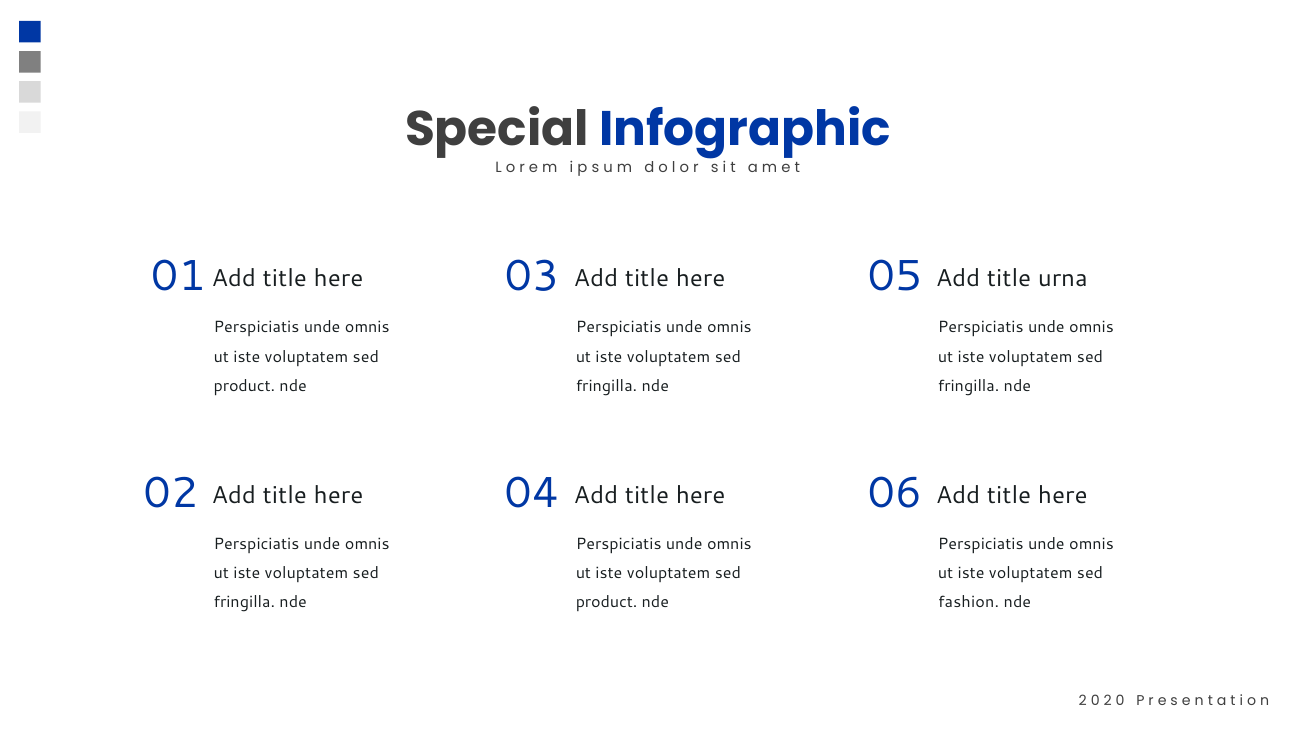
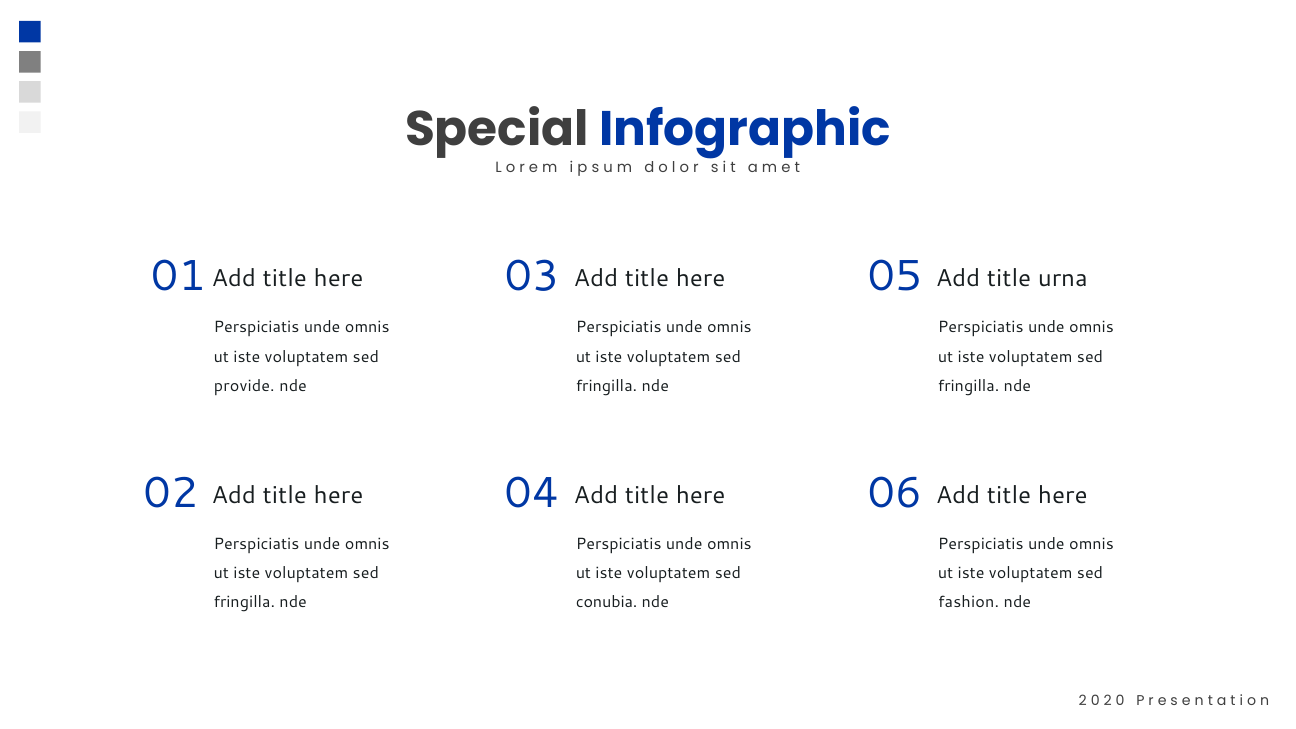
product at (244, 386): product -> provide
product at (607, 602): product -> conubia
